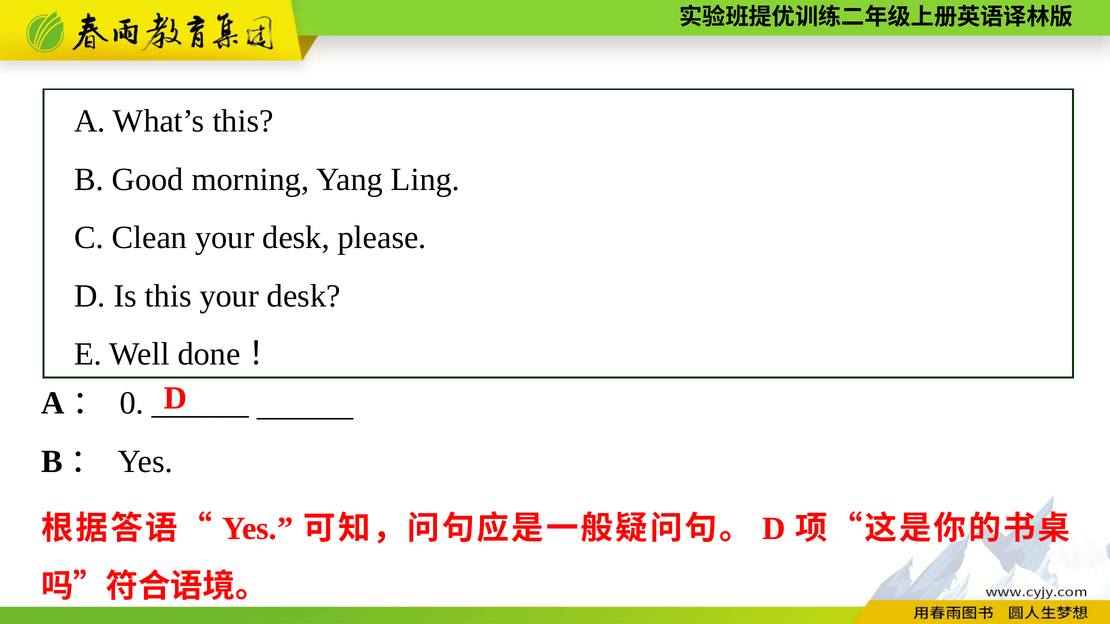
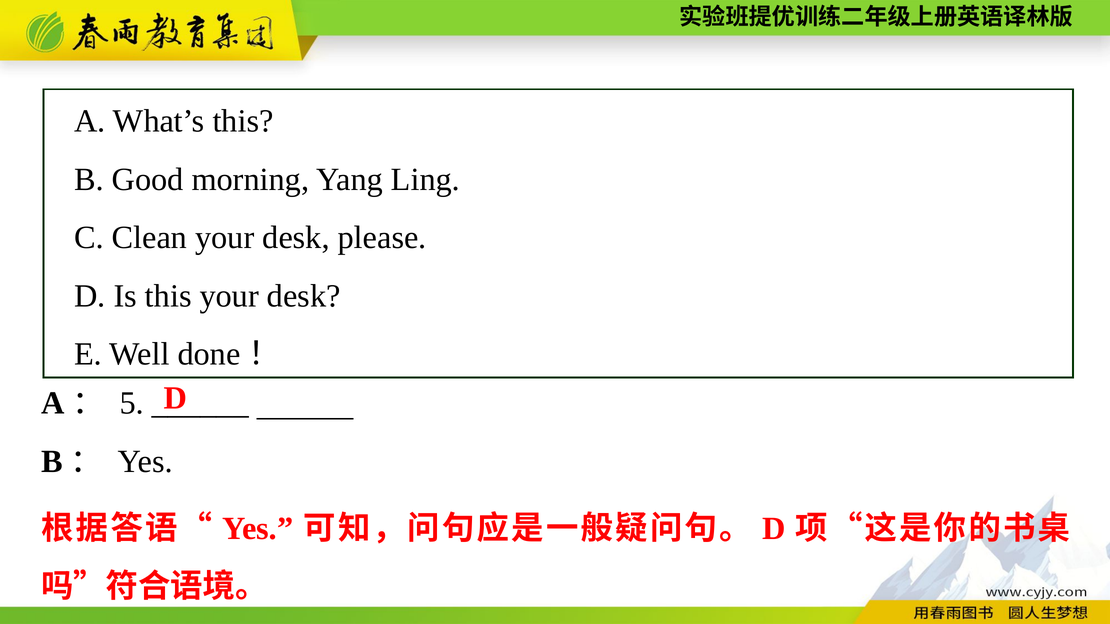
0: 0 -> 5
